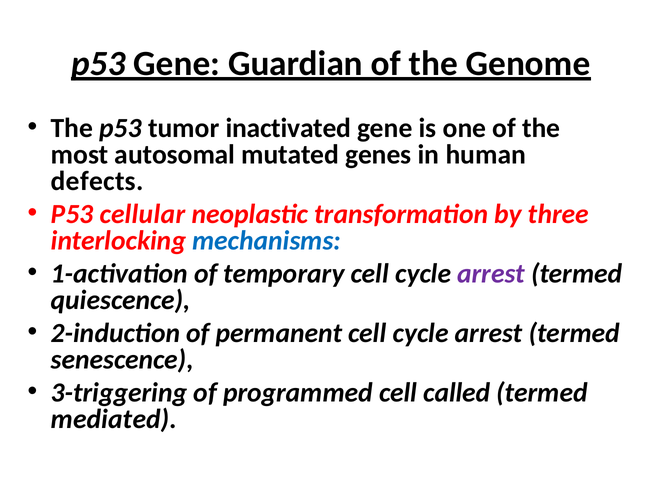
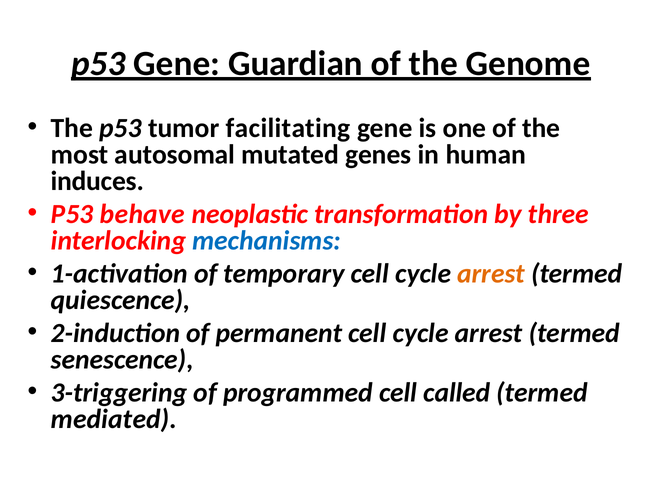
inactivated: inactivated -> facilitating
defects: defects -> induces
cellular: cellular -> behave
arrest at (491, 273) colour: purple -> orange
